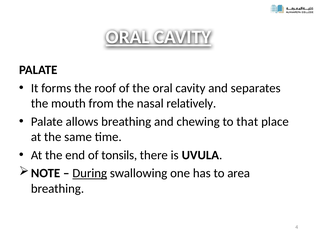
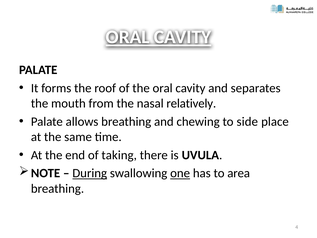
that: that -> side
tonsils: tonsils -> taking
one underline: none -> present
